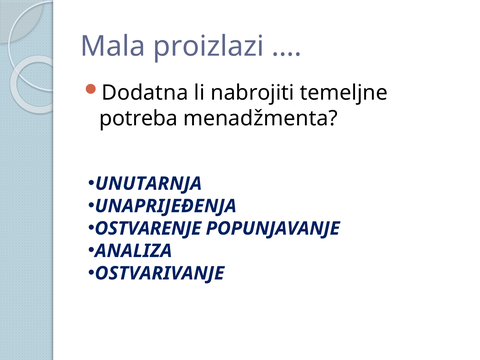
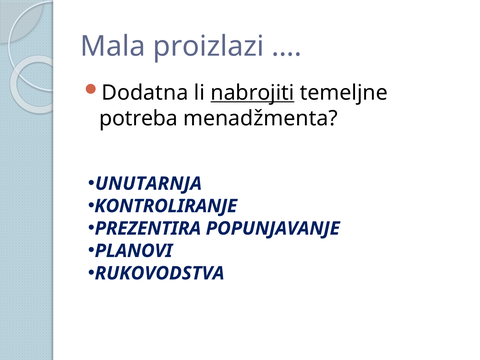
nabrojiti underline: none -> present
UNAPRIJEĐENJA: UNAPRIJEĐENJA -> KONTROLIRANJE
OSTVARENJE: OSTVARENJE -> PREZENTIRA
ANALIZA: ANALIZA -> PLANOVI
OSTVARIVANJE: OSTVARIVANJE -> RUKOVODSTVA
